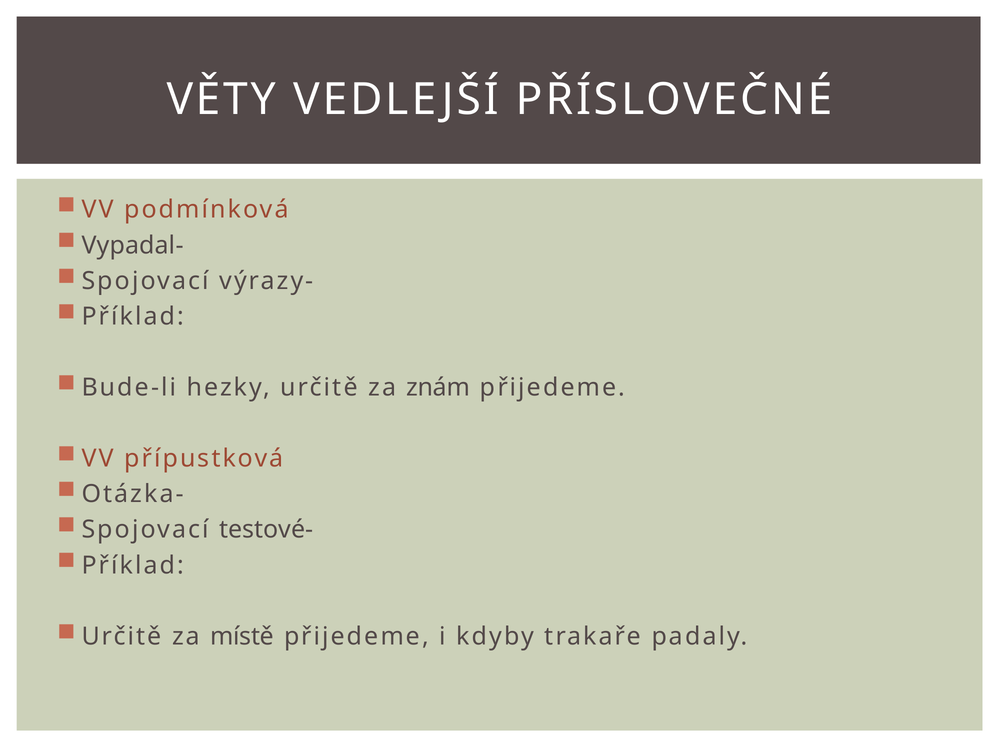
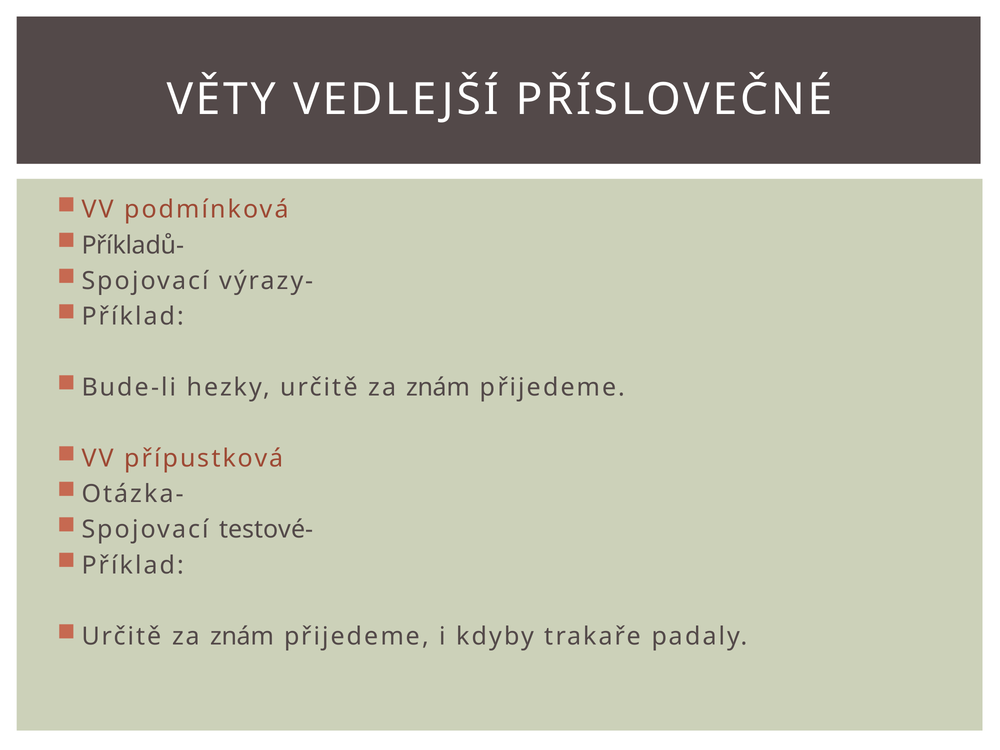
Vypadal-: Vypadal- -> Příkladů-
místě at (242, 636): místě -> znám
